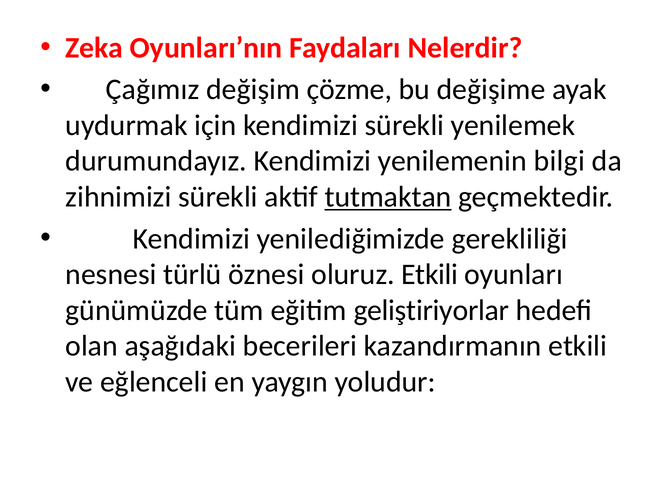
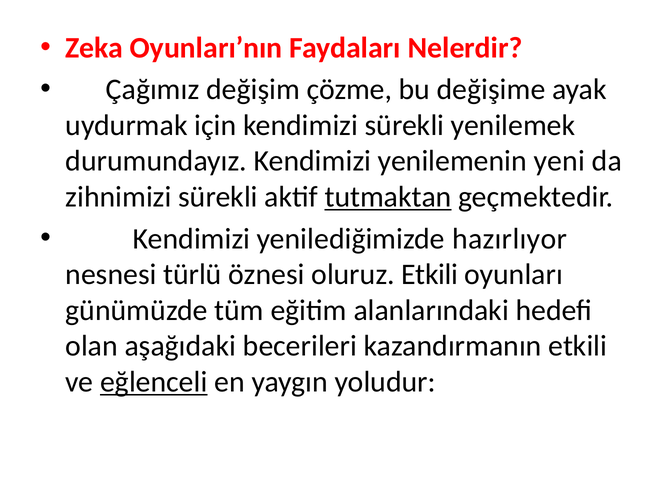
bilgi: bilgi -> yeni
gerekliliği: gerekliliği -> hazırlıyor
geliştiriyorlar: geliştiriyorlar -> alanlarındaki
eğlenceli underline: none -> present
